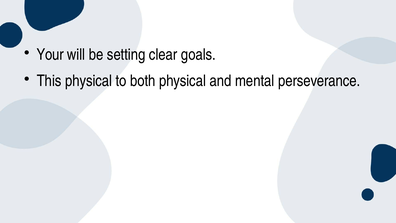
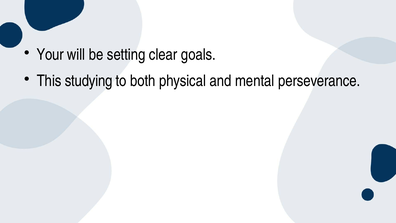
This physical: physical -> studying
